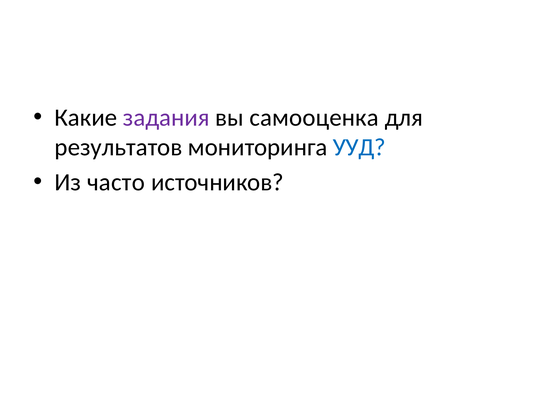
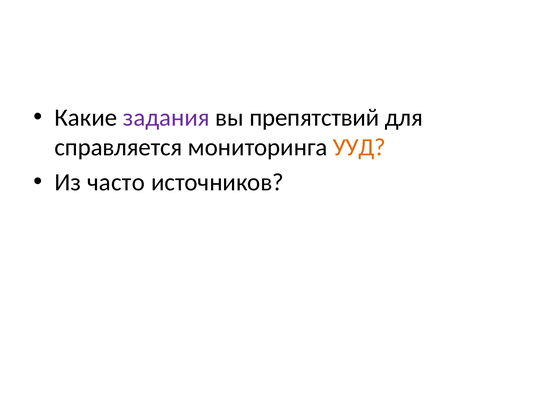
самооценка: самооценка -> препятствий
результатов: результатов -> справляется
УУД colour: blue -> orange
